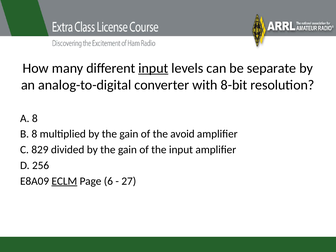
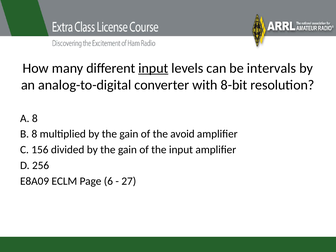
separate: separate -> intervals
829: 829 -> 156
ECLM underline: present -> none
